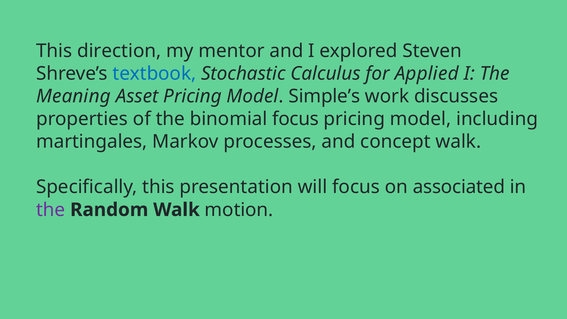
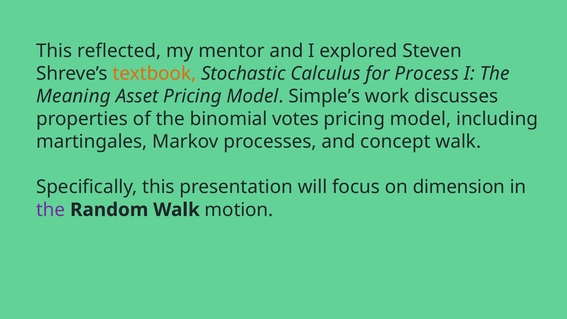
direction: direction -> reflected
textbook colour: blue -> orange
Applied: Applied -> Process
binomial focus: focus -> votes
associated: associated -> dimension
